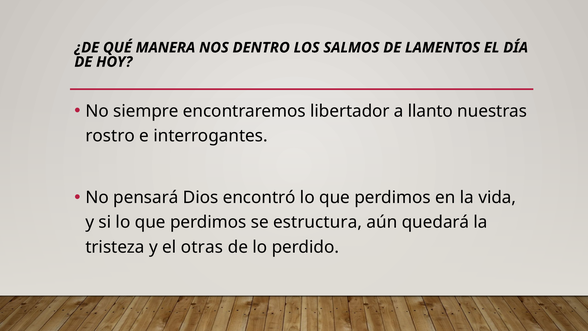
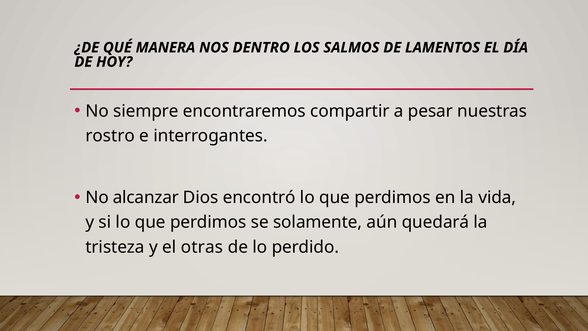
libertador: libertador -> compartir
llanto: llanto -> pesar
pensará: pensará -> alcanzar
estructura: estructura -> solamente
